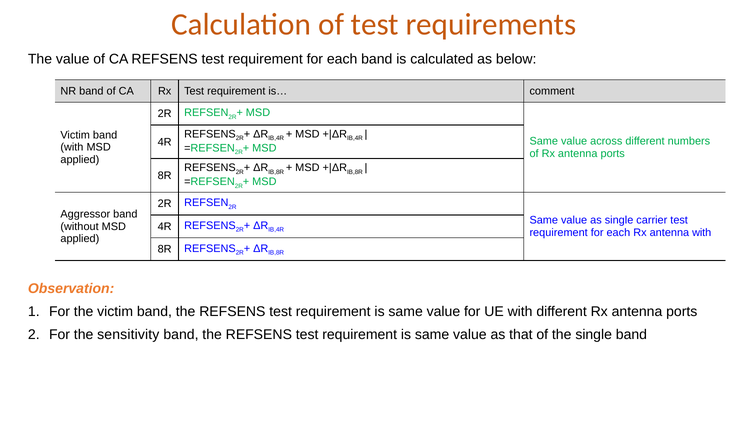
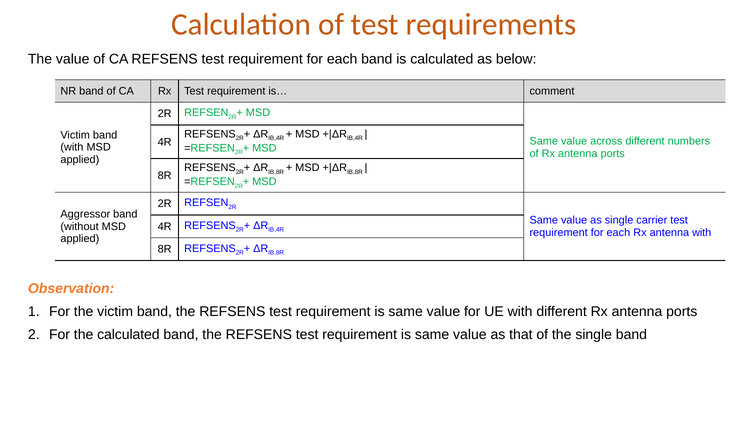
the sensitivity: sensitivity -> calculated
